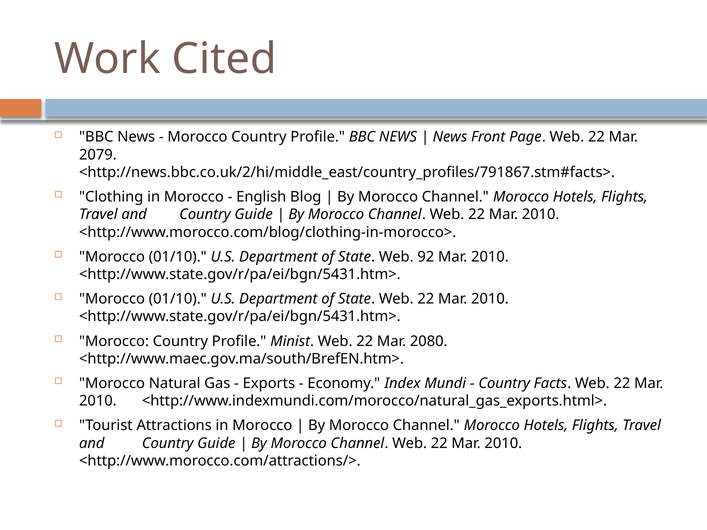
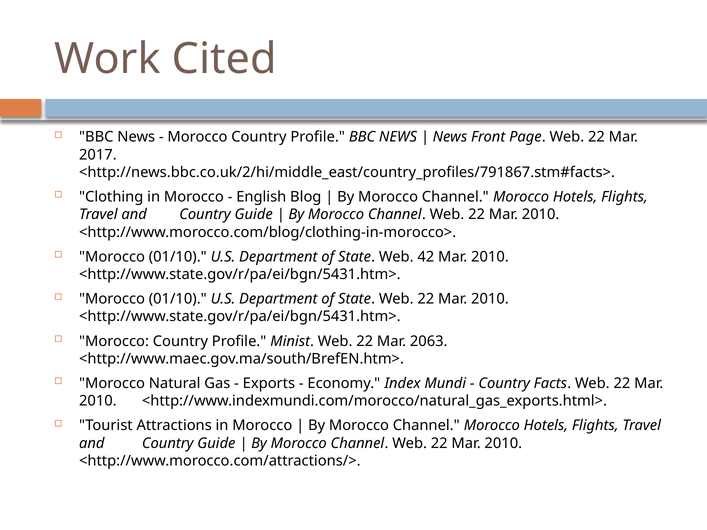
2079: 2079 -> 2017
92: 92 -> 42
2080: 2080 -> 2063
